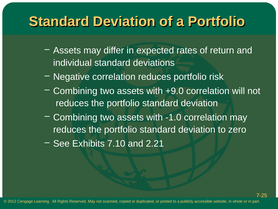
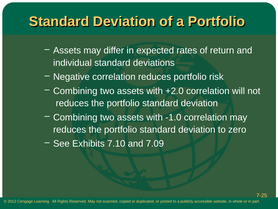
+9.0: +9.0 -> +2.0
2.21: 2.21 -> 7.09
